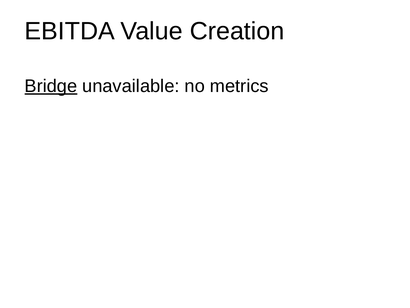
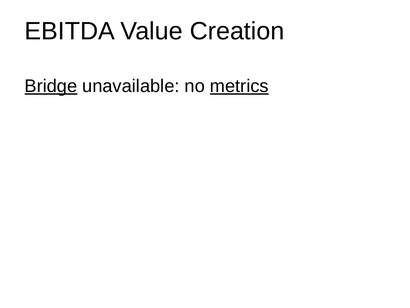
metrics underline: none -> present
